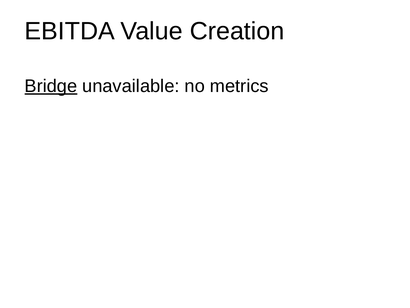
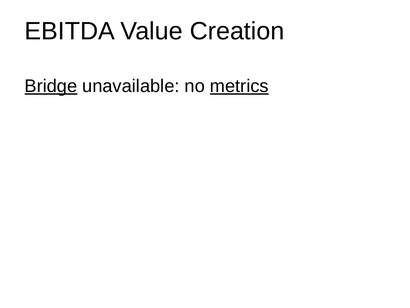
metrics underline: none -> present
